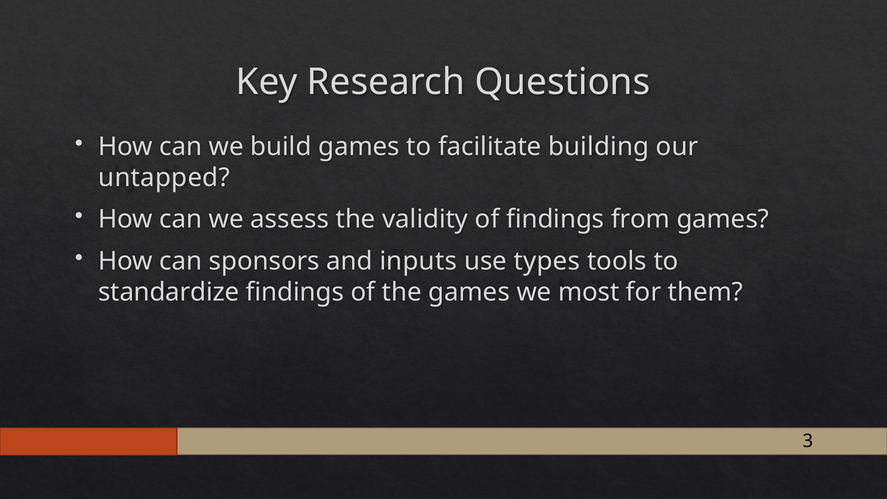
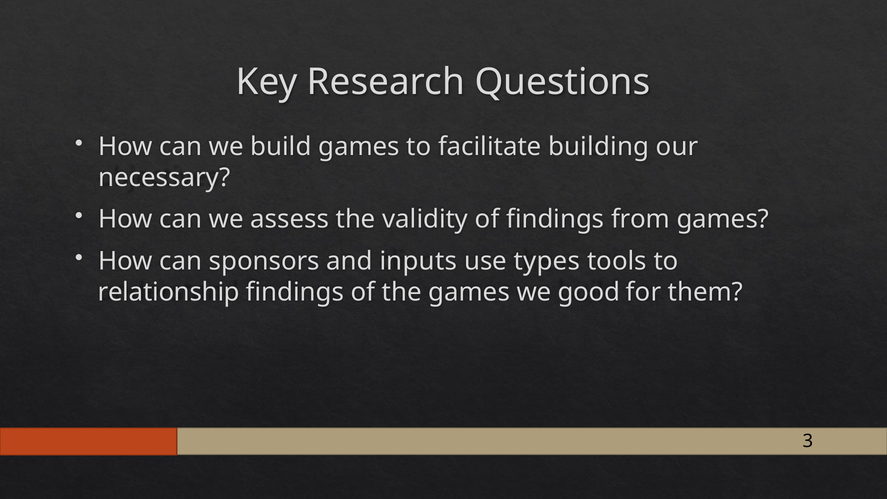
untapped: untapped -> necessary
standardize: standardize -> relationship
most: most -> good
